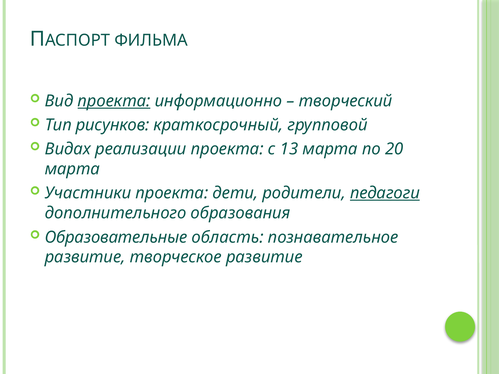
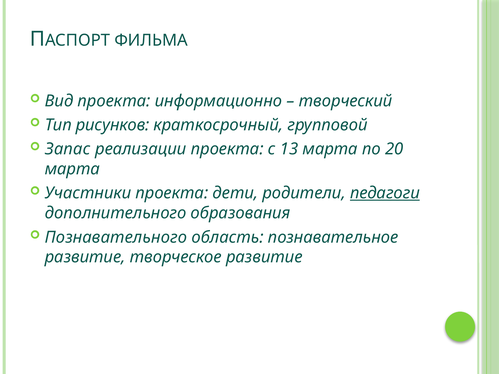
проекта at (114, 101) underline: present -> none
Видах: Видах -> Запас
Образовательные: Образовательные -> Познавательного
